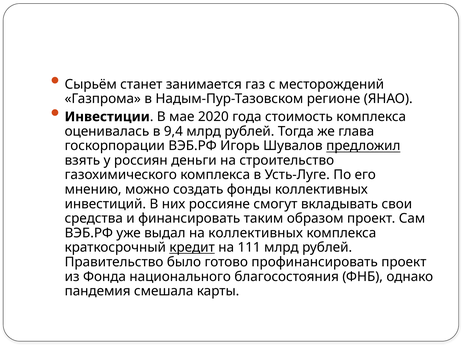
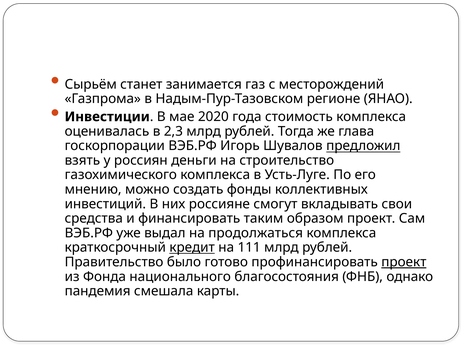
9,4: 9,4 -> 2,3
на коллективных: коллективных -> продолжаться
проект at (404, 262) underline: none -> present
